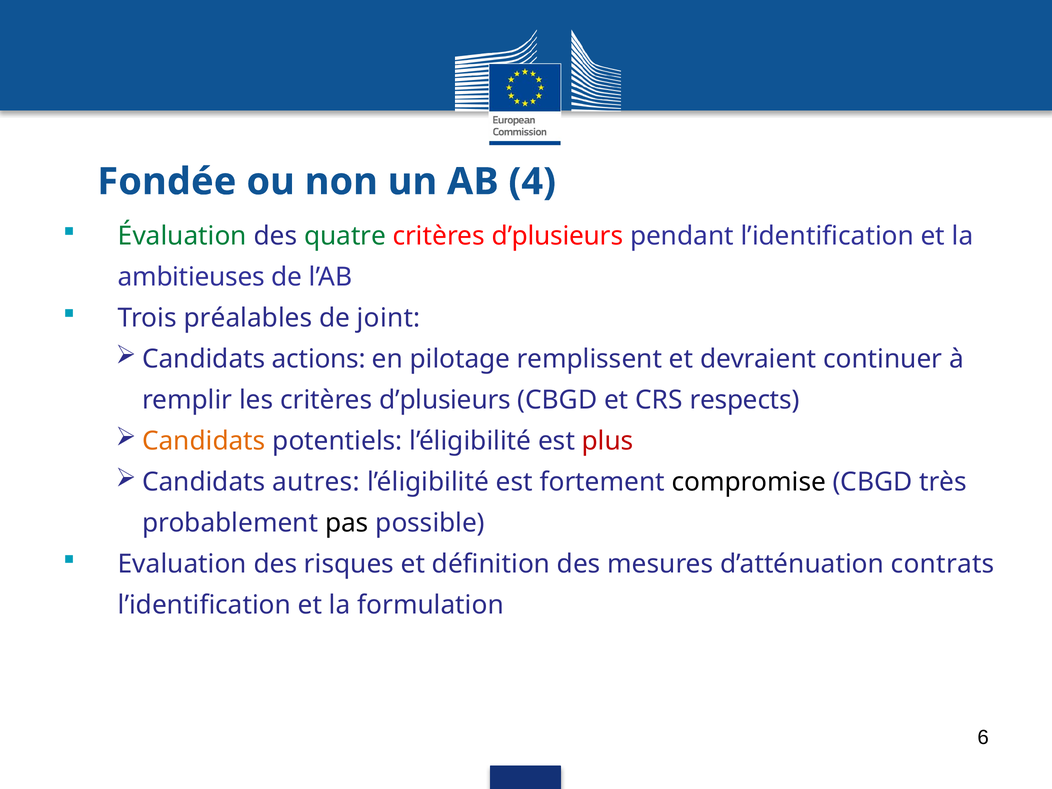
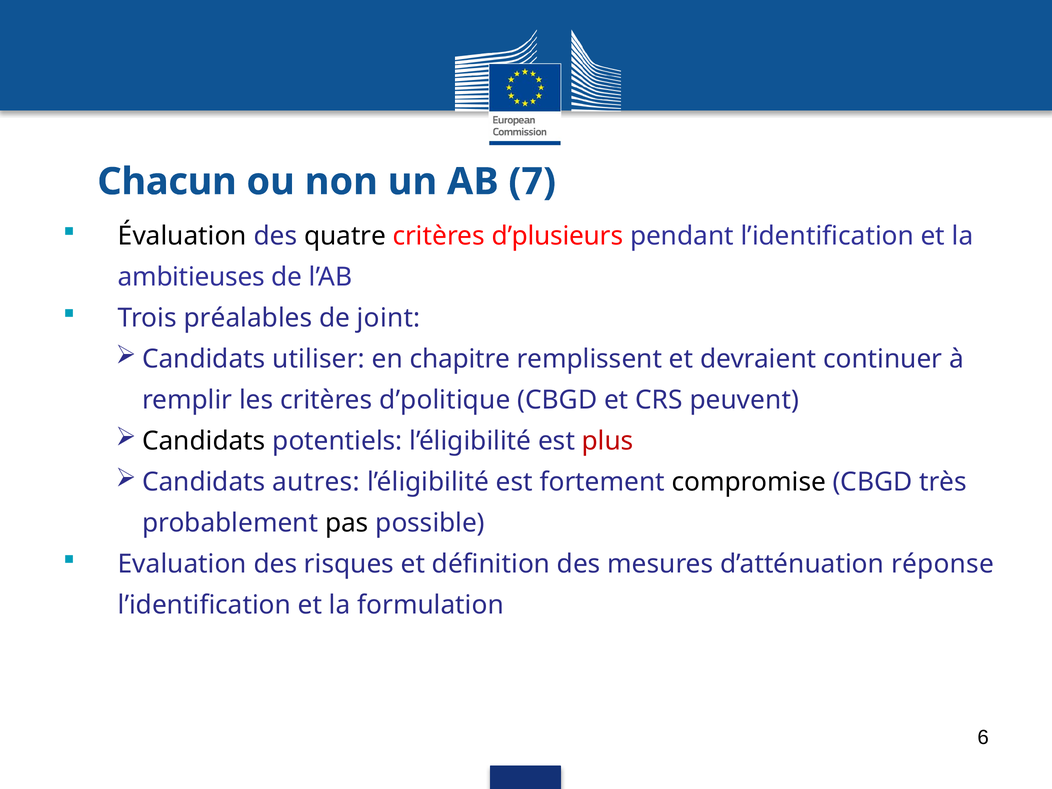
Fondée: Fondée -> Chacun
4: 4 -> 7
Évaluation colour: green -> black
quatre colour: green -> black
actions: actions -> utiliser
pilotage: pilotage -> chapitre
les critères d’plusieurs: d’plusieurs -> d’politique
respects: respects -> peuvent
Candidats at (204, 441) colour: orange -> black
contrats: contrats -> réponse
